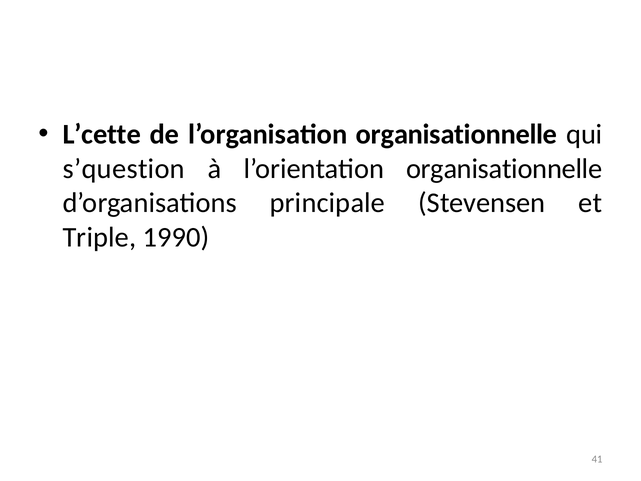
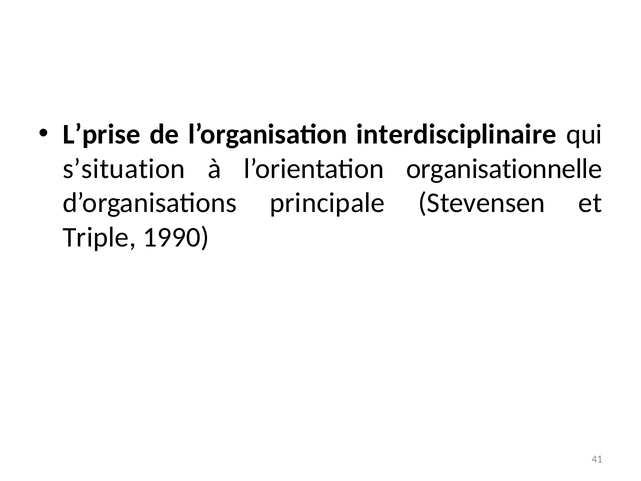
L’cette: L’cette -> L’prise
l’organisation organisationnelle: organisationnelle -> interdisciplinaire
s’question: s’question -> s’situation
